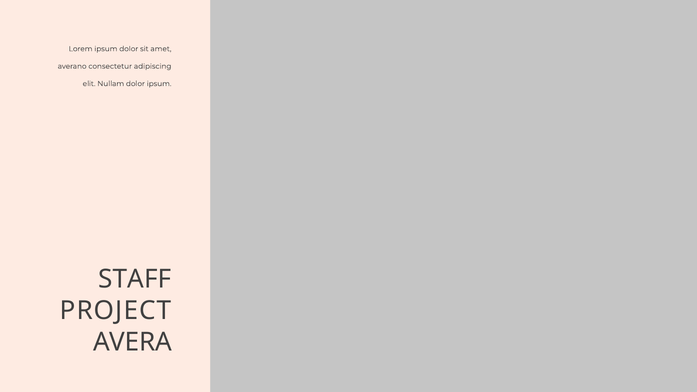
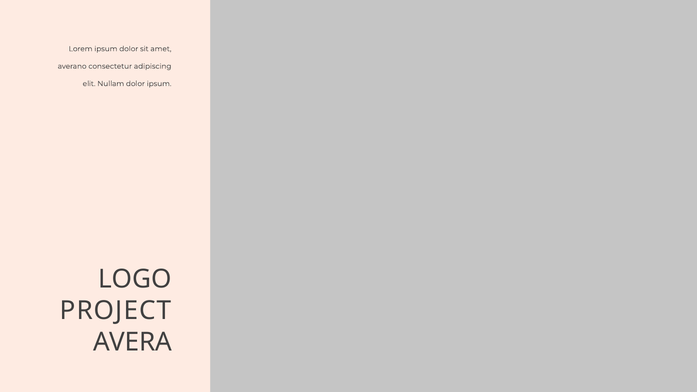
STAFF: STAFF -> LOGO
